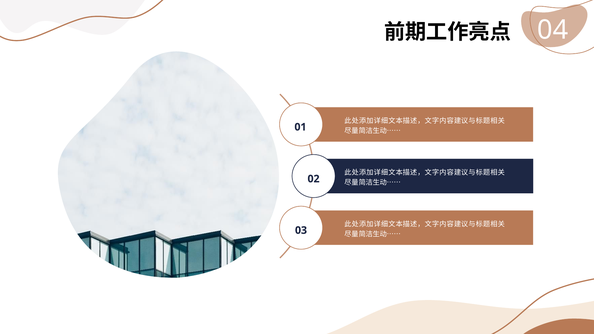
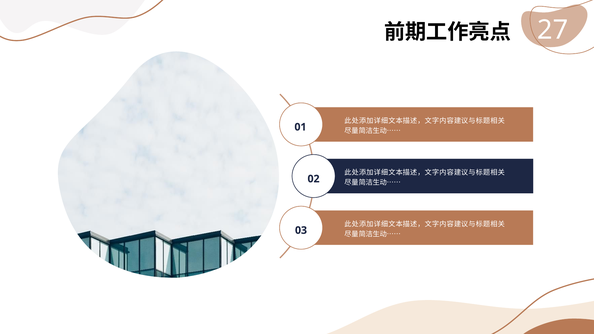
04: 04 -> 27
